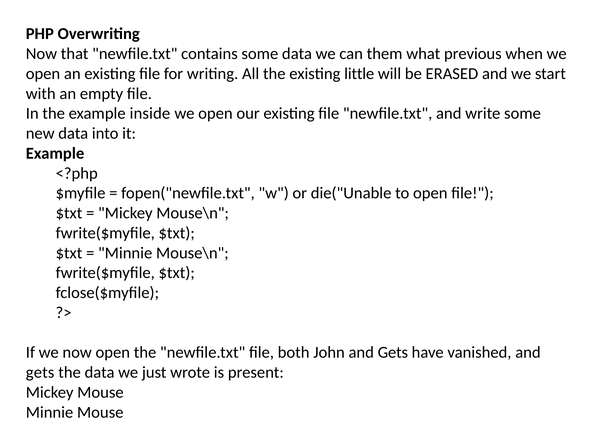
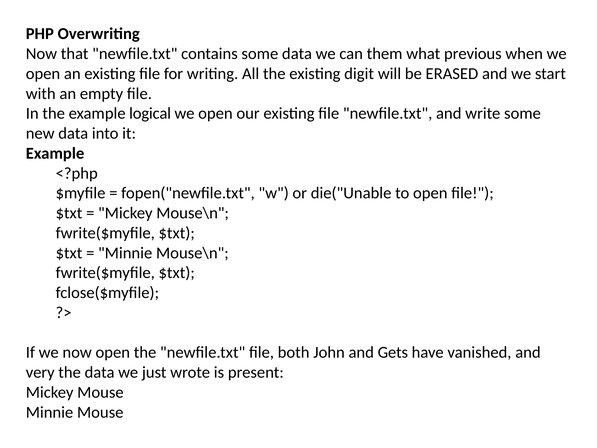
little: little -> digit
inside: inside -> logical
gets at (40, 372): gets -> very
